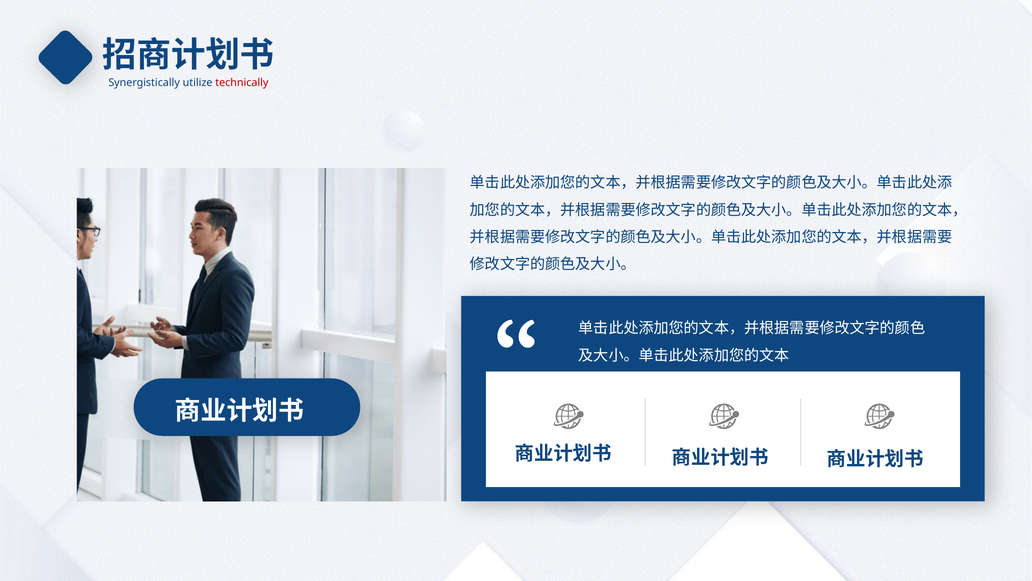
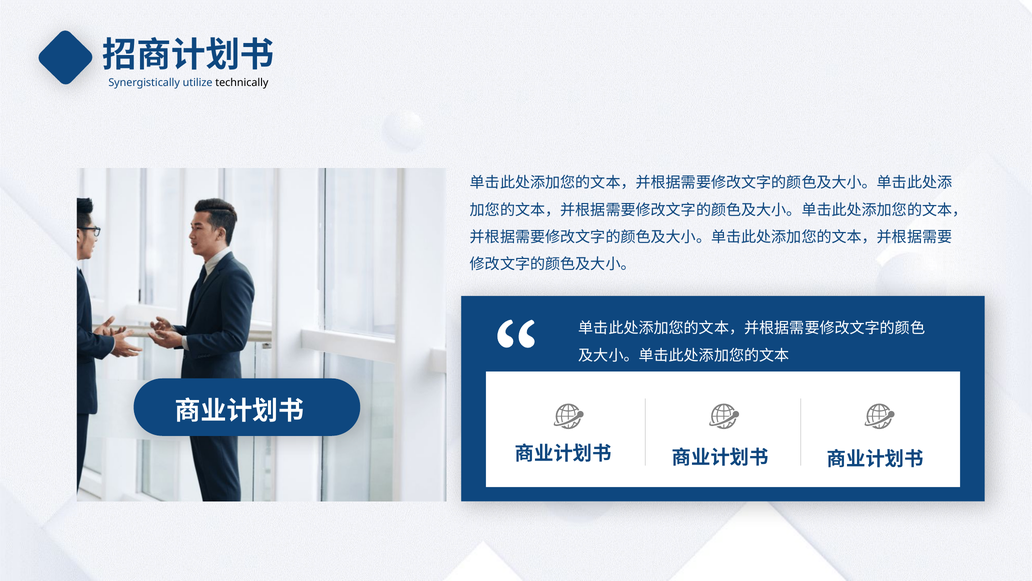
technically colour: red -> black
